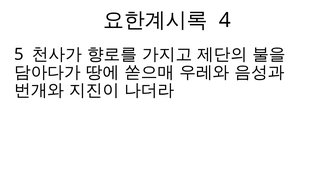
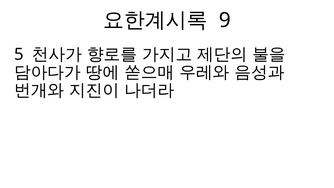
4: 4 -> 9
